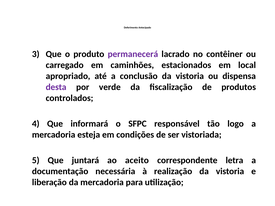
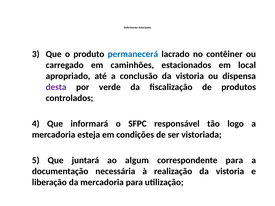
permanecerá colour: purple -> blue
aceito: aceito -> algum
correspondente letra: letra -> para
